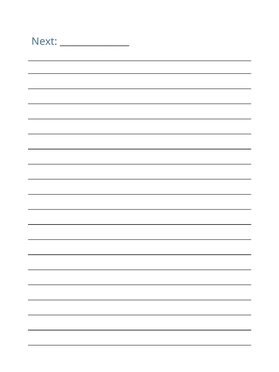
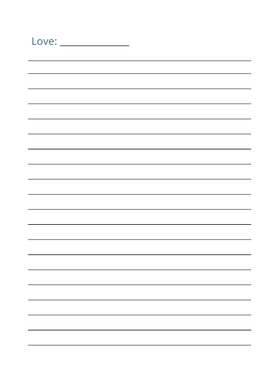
Next: Next -> Love
